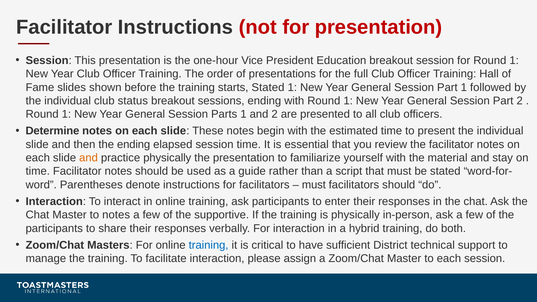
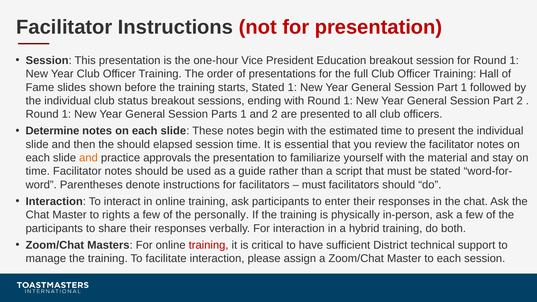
the ending: ending -> should
practice physically: physically -> approvals
to notes: notes -> rights
supportive: supportive -> personally
training at (209, 245) colour: blue -> red
